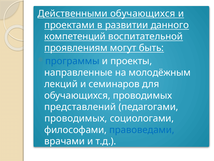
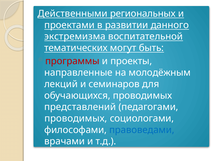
Действенными обучающихся: обучающихся -> региональных
компетенций: компетенций -> экстремизма
проявлениям: проявлениям -> тематических
программы colour: blue -> red
